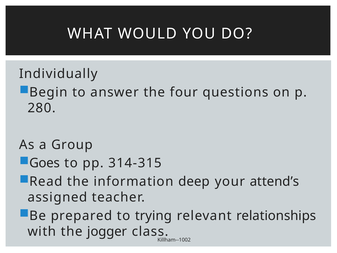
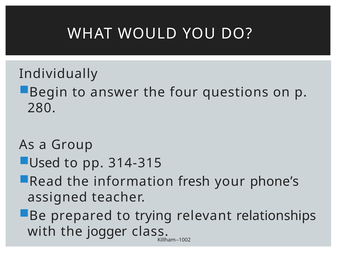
Goes: Goes -> Used
deep: deep -> fresh
attend’s: attend’s -> phone’s
